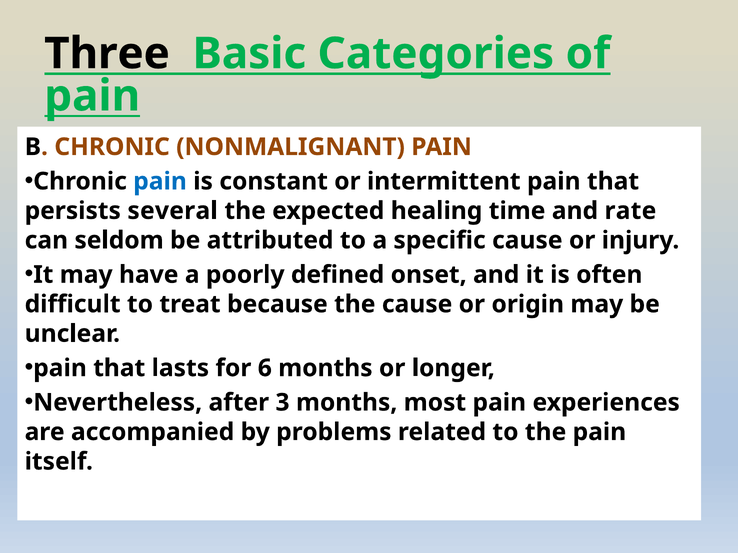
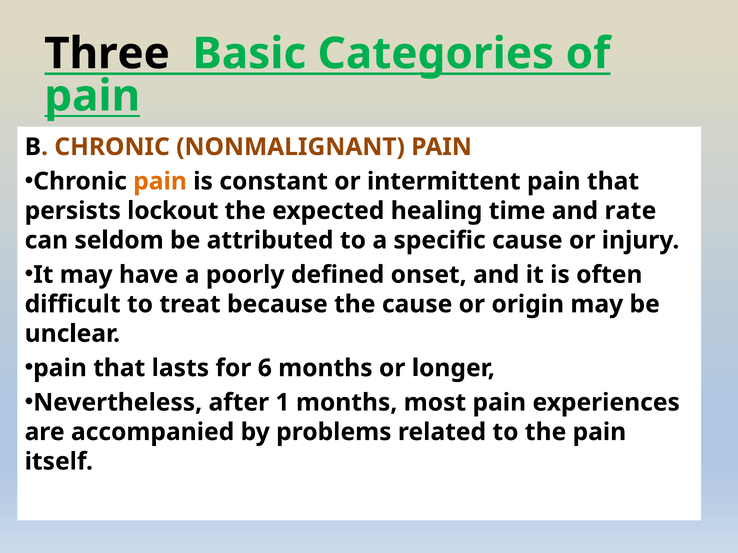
pain at (160, 181) colour: blue -> orange
several: several -> lockout
3: 3 -> 1
